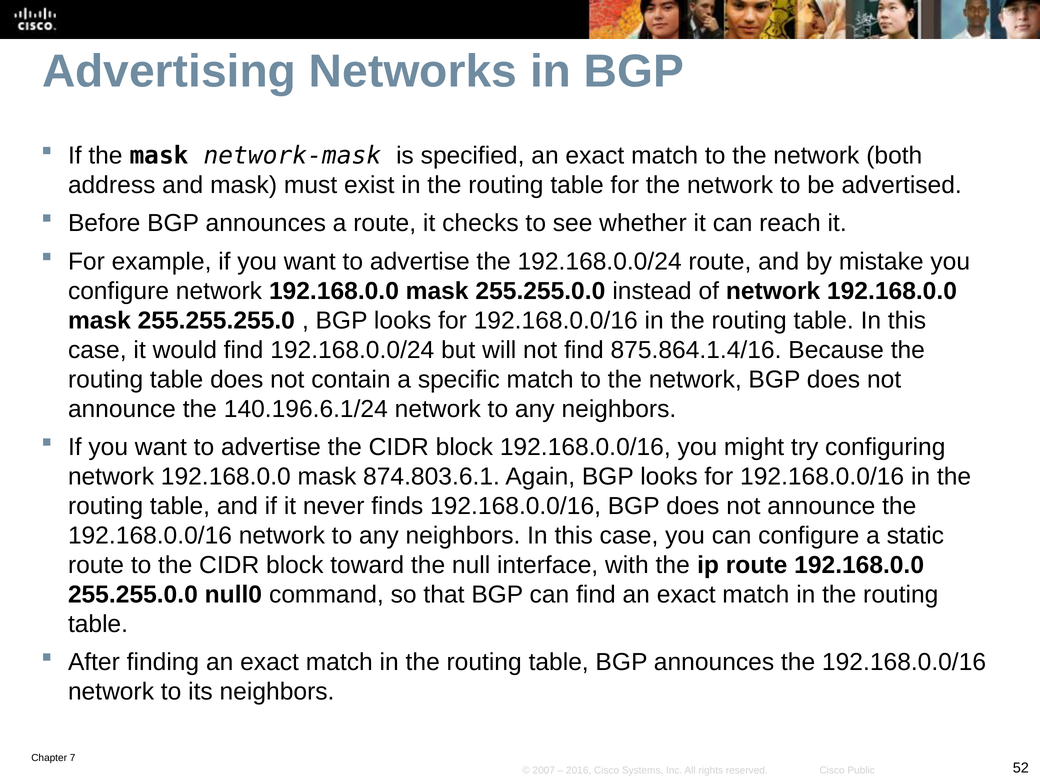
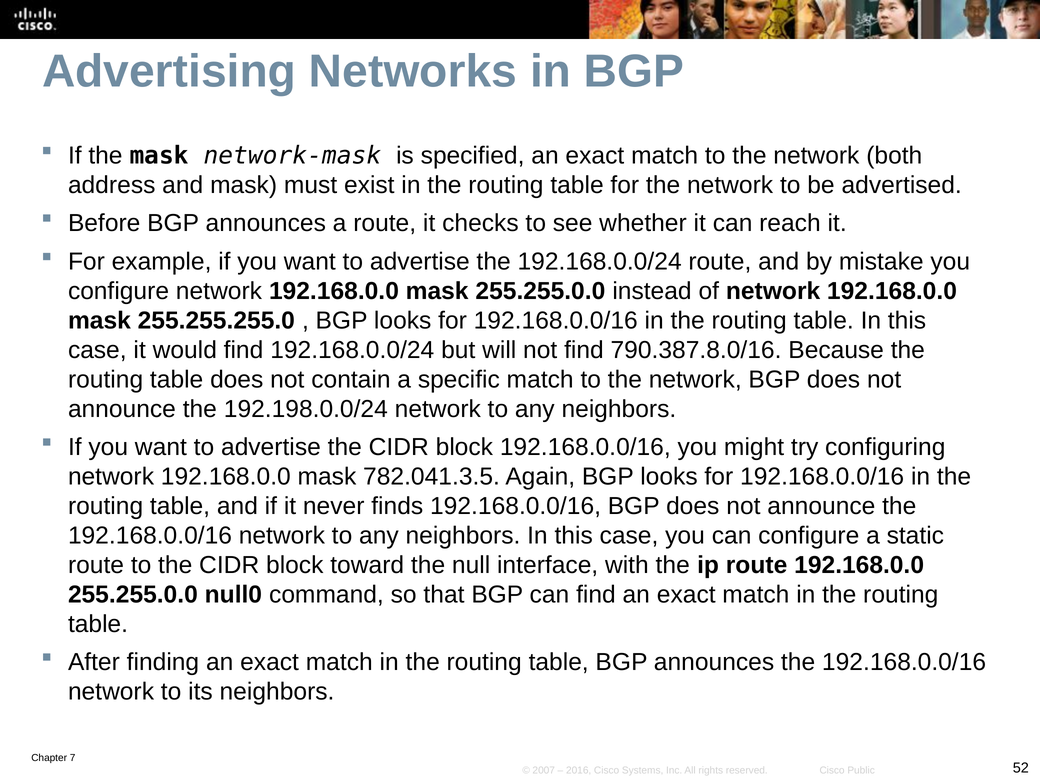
875.864.1.4/16: 875.864.1.4/16 -> 790.387.8.0/16
140.196.6.1/24: 140.196.6.1/24 -> 192.198.0.0/24
874.803.6.1: 874.803.6.1 -> 782.041.3.5
